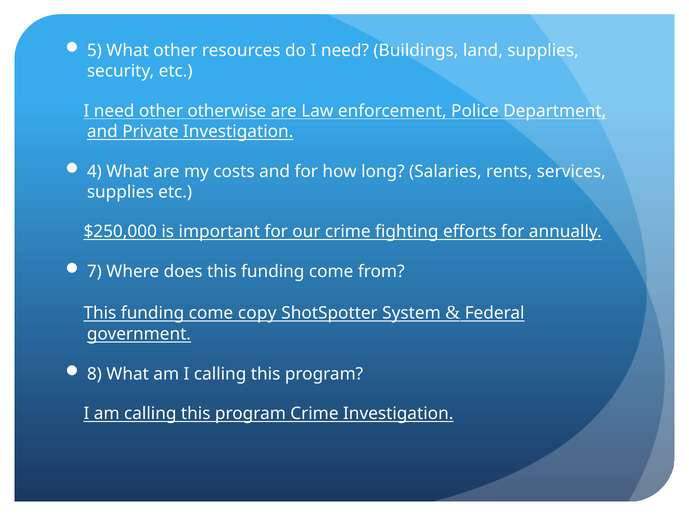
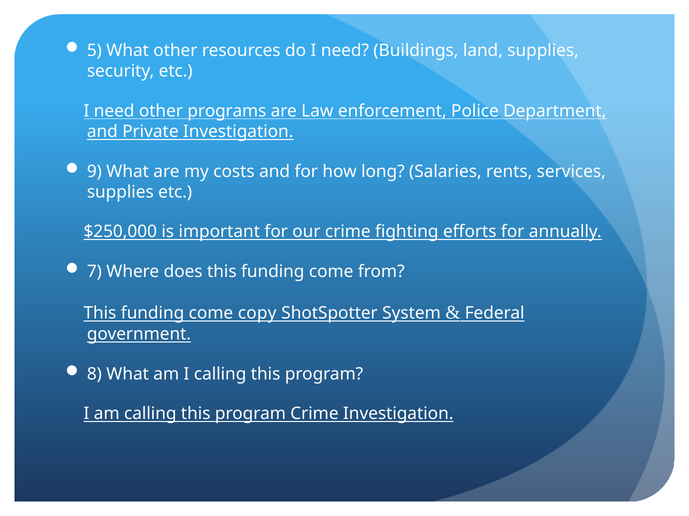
otherwise: otherwise -> programs
4: 4 -> 9
